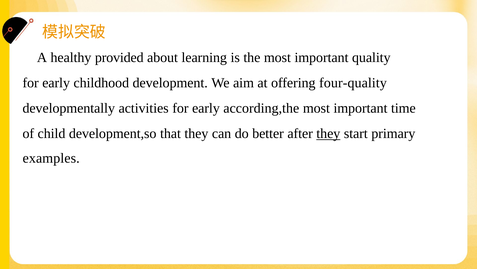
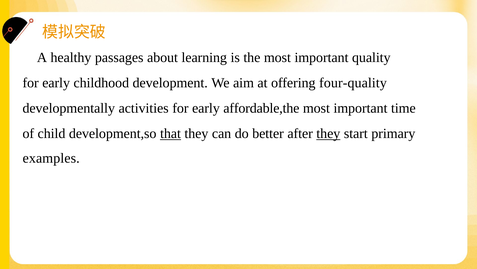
provided: provided -> passages
according,the: according,the -> affordable,the
that underline: none -> present
